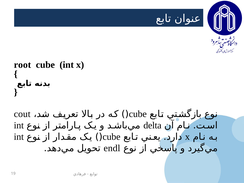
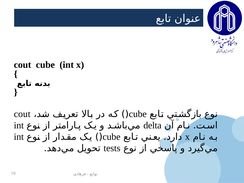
root at (22, 65): root -> cout
endl: endl -> tests
